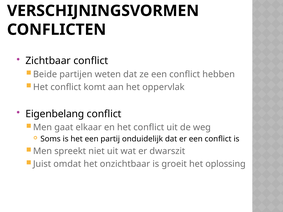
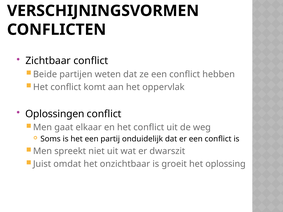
Eigenbelang: Eigenbelang -> Oplossingen
